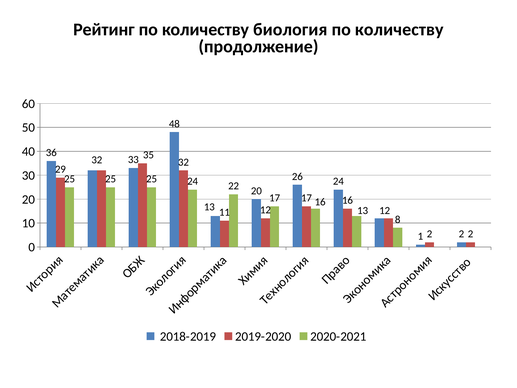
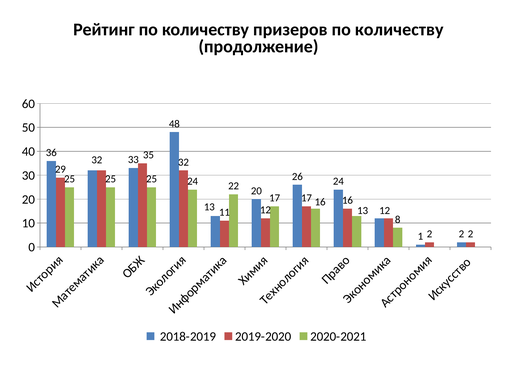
биология: биология -> призеров
